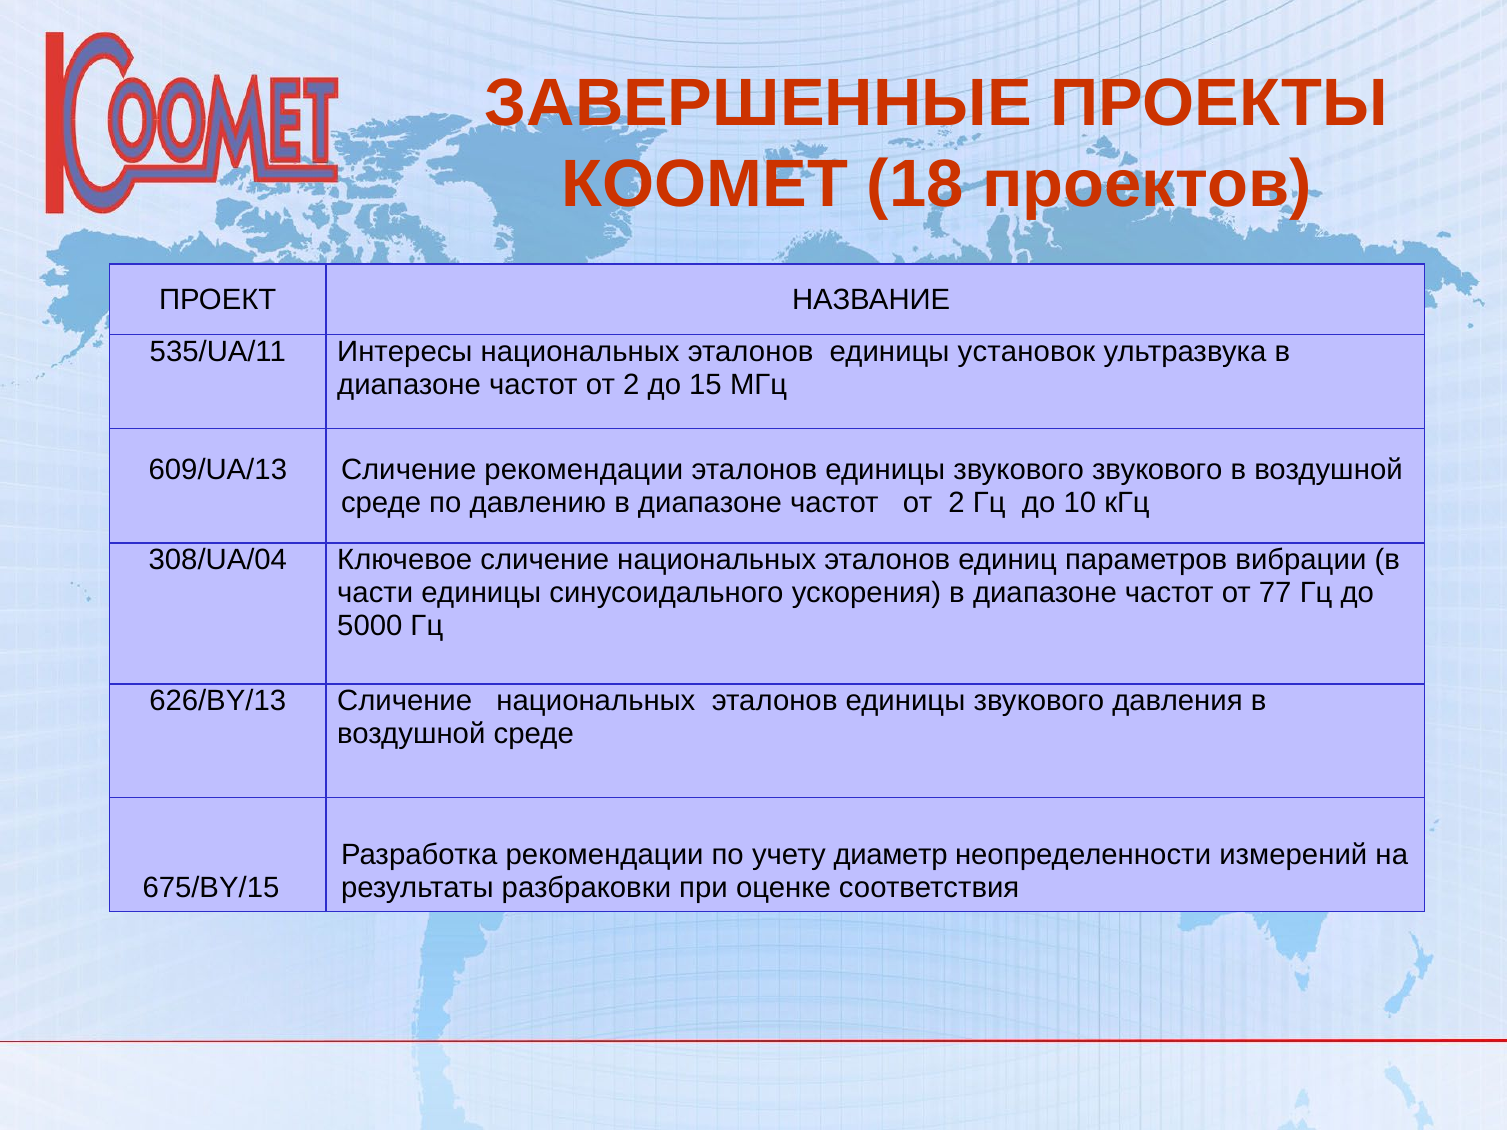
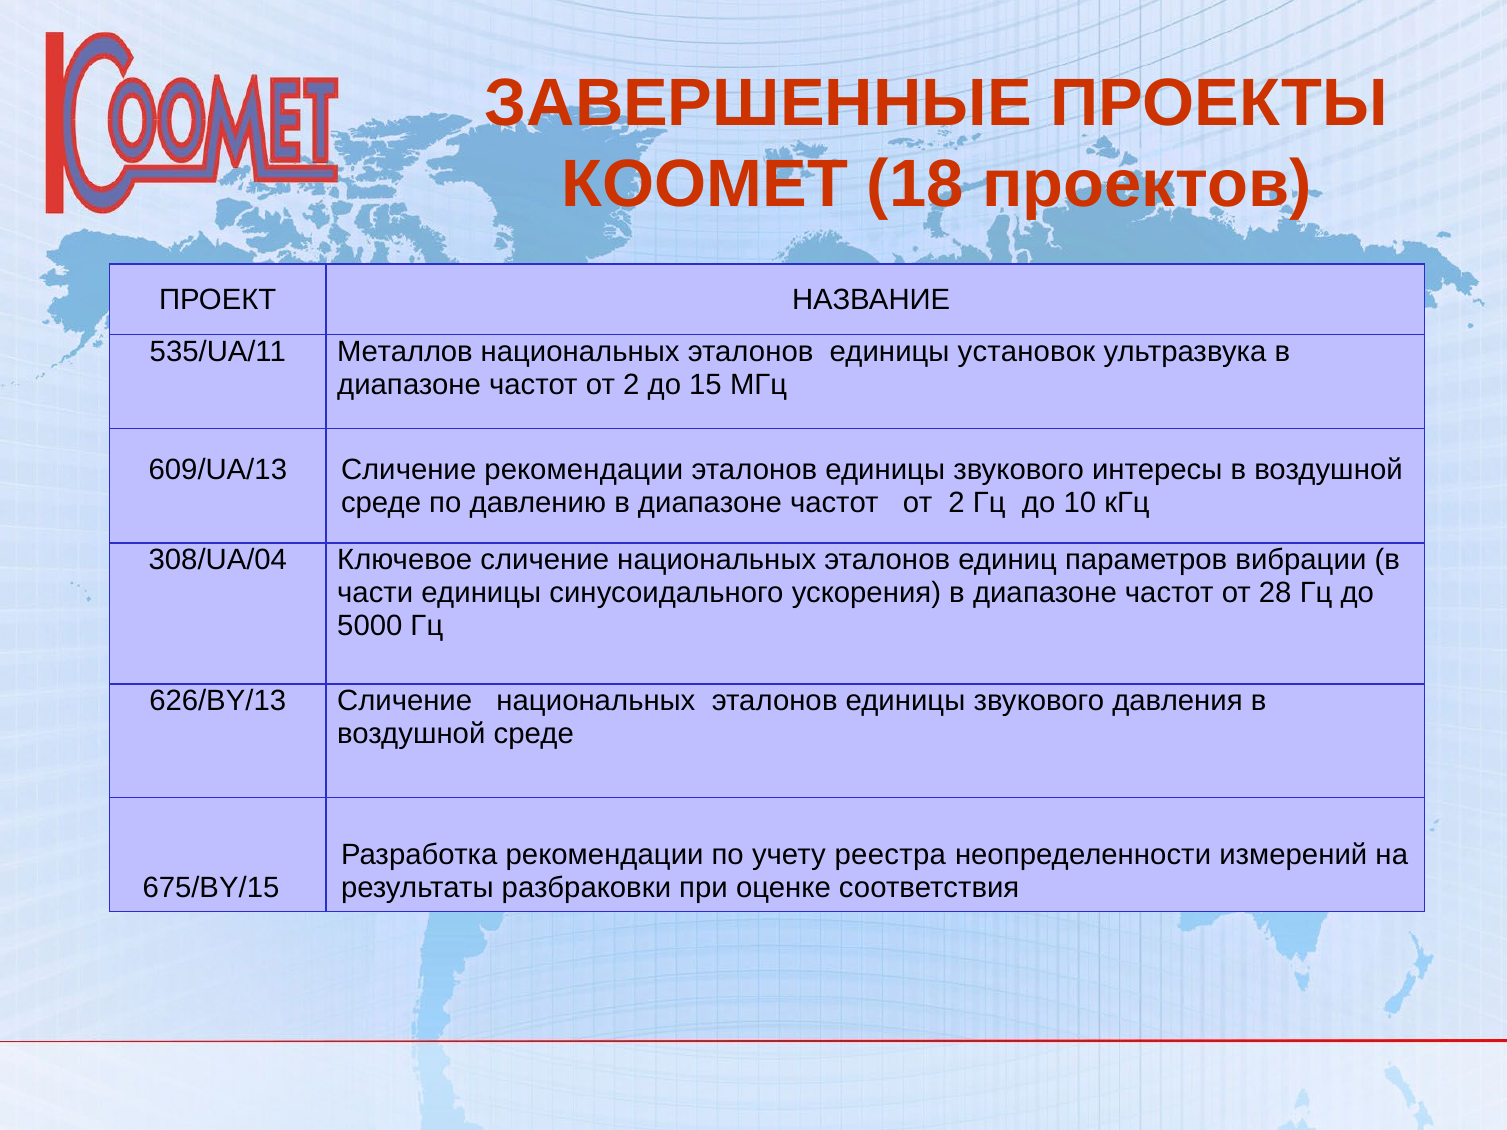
Интересы: Интересы -> Металлов
звукового звукового: звукового -> интересы
77: 77 -> 28
диаметр: диаметр -> реестра
